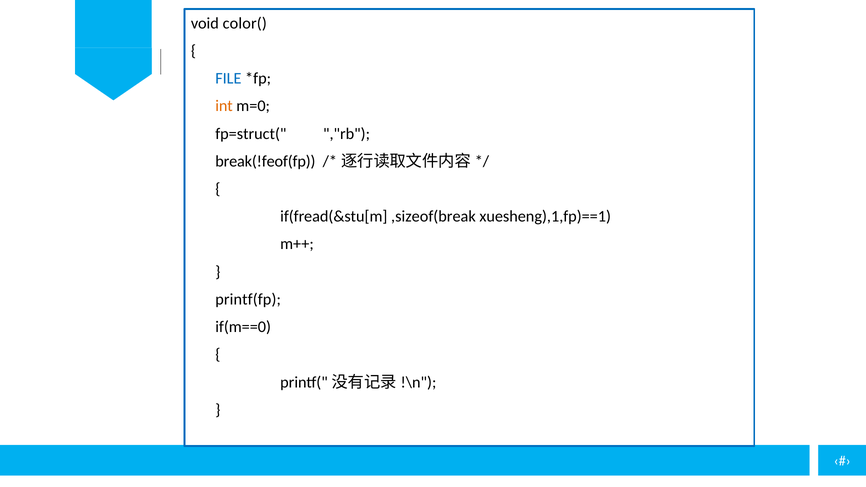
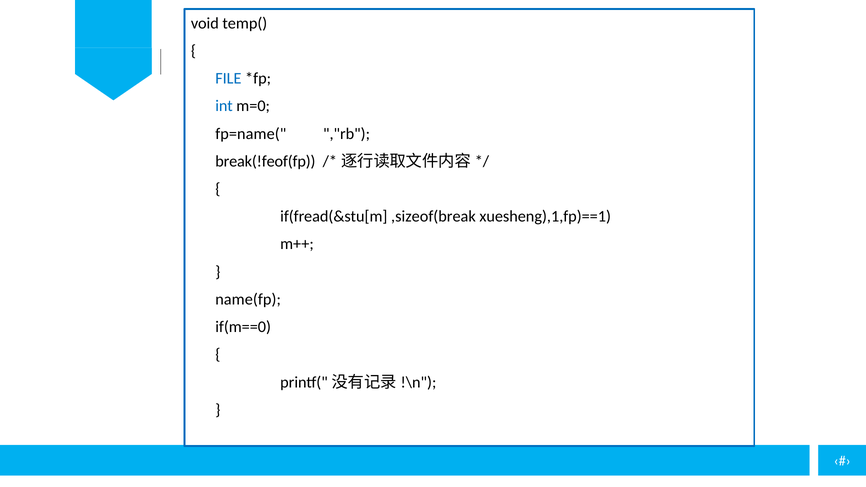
color(: color( -> temp(
int colour: orange -> blue
fp=struct(: fp=struct( -> fp=name(
printf(fp: printf(fp -> name(fp
